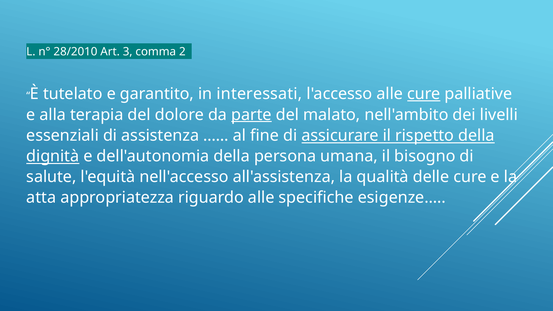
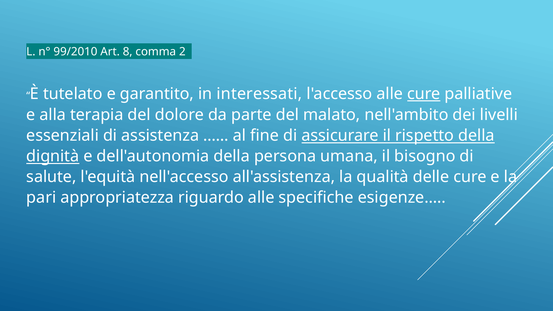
28/2010: 28/2010 -> 99/2010
3: 3 -> 8
parte underline: present -> none
atta: atta -> pari
